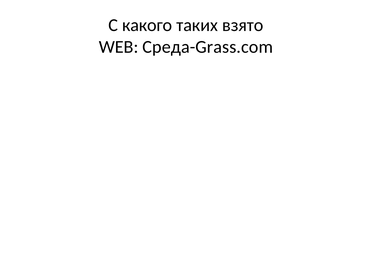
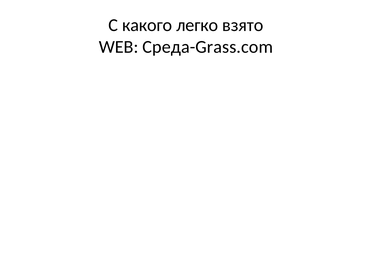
таких: таких -> легко
